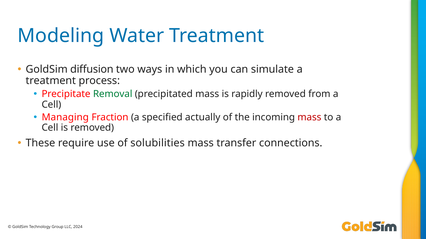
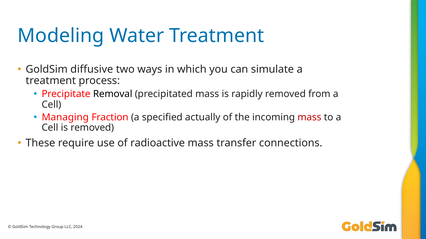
diffusion: diffusion -> diffusive
Removal colour: green -> black
solubilities: solubilities -> radioactive
